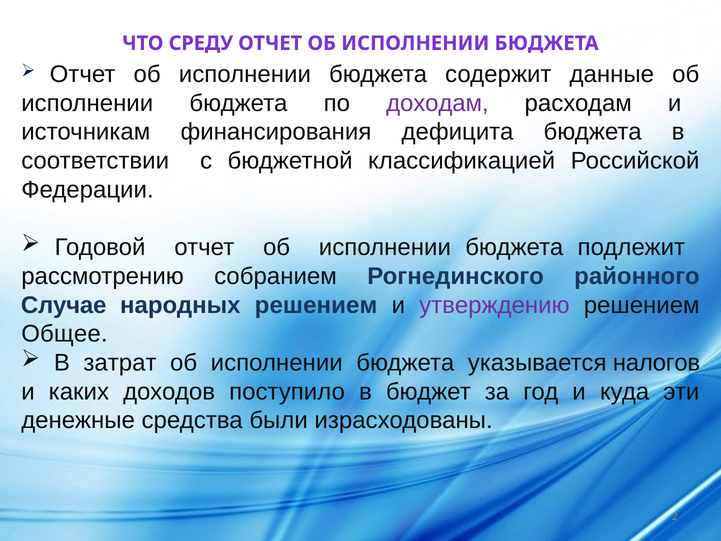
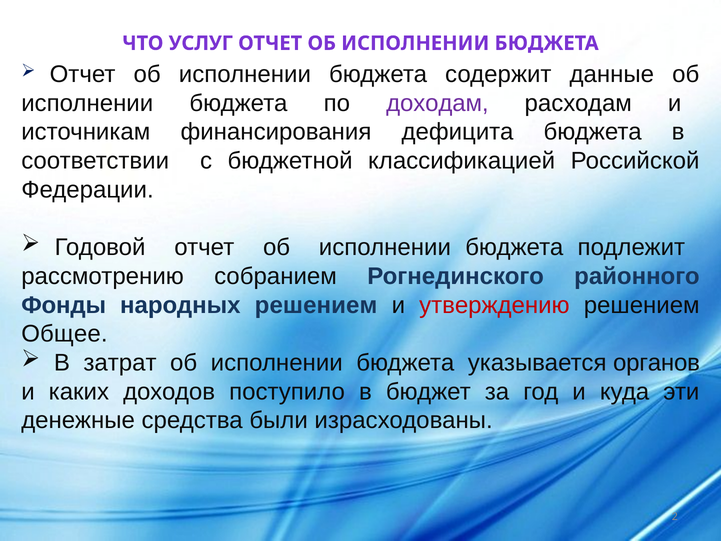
СРЕДУ: СРЕДУ -> УСЛУГ
Случае: Случае -> Фонды
утверждению colour: purple -> red
налогов: налогов -> органов
